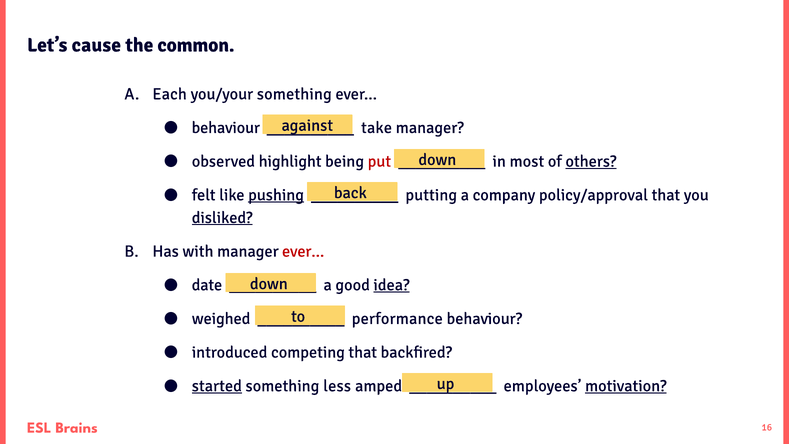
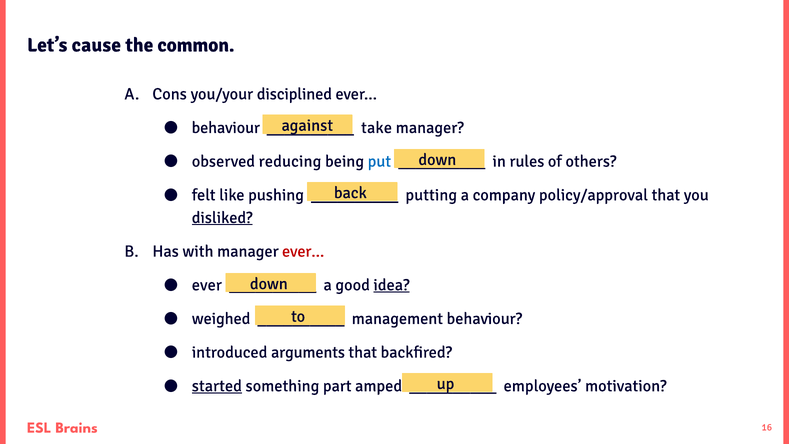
Each: Each -> Cons
you/your something: something -> disciplined
highlight: highlight -> reducing
put colour: red -> blue
most: most -> rules
others underline: present -> none
pushing underline: present -> none
date: date -> ever
performance: performance -> management
competing: competing -> arguments
less: less -> part
motivation underline: present -> none
